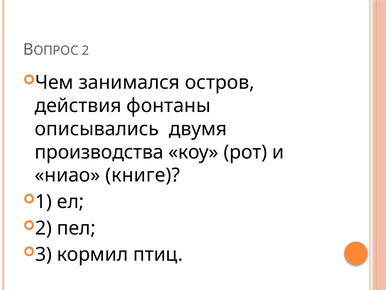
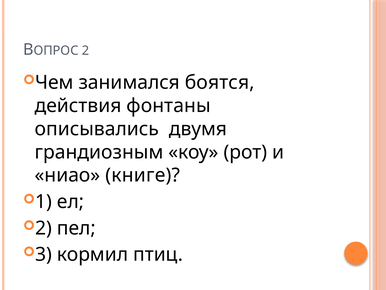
остров: остров -> боятся
производства: производства -> грандиозным
